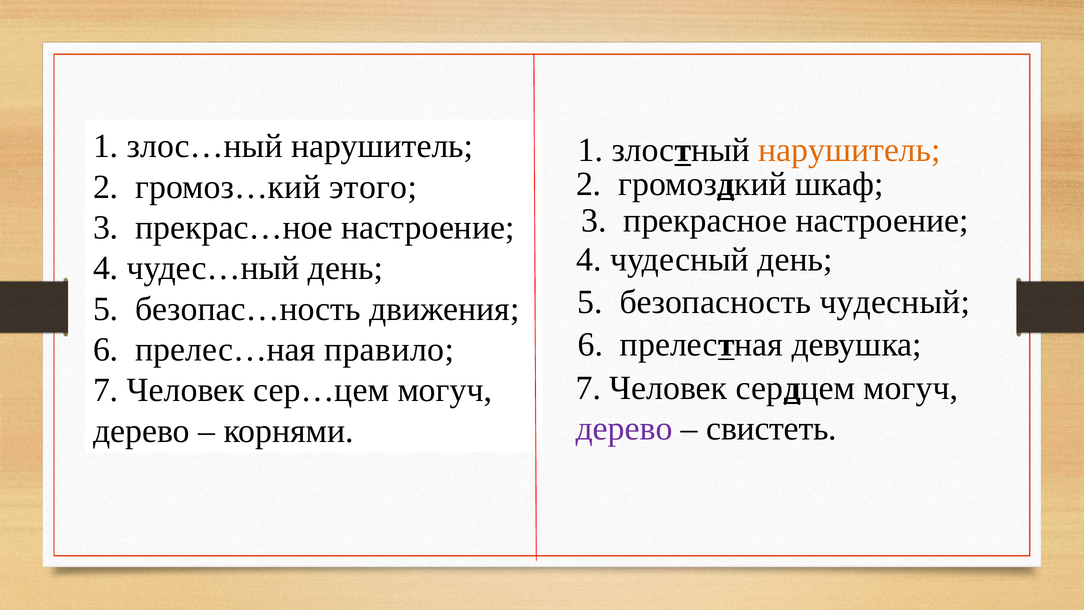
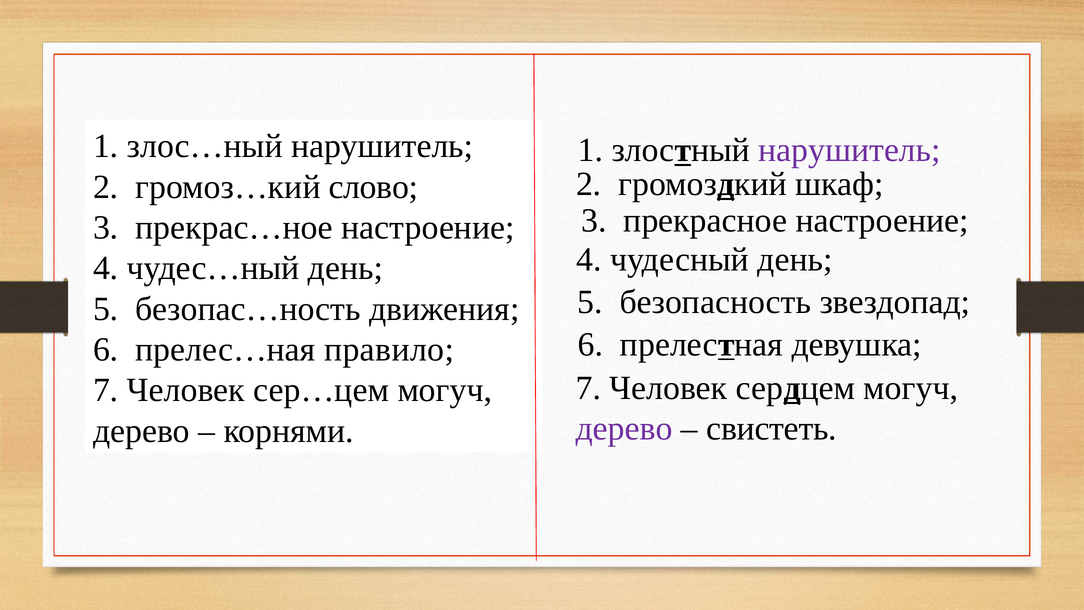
нарушитель at (850, 150) colour: orange -> purple
этого: этого -> слово
безопасность чудесный: чудесный -> звездопад
